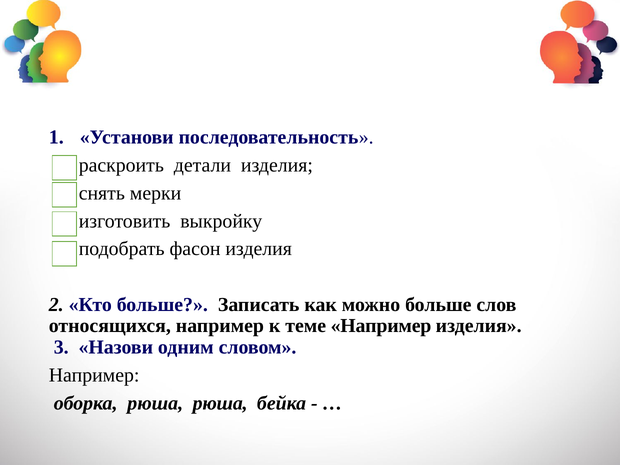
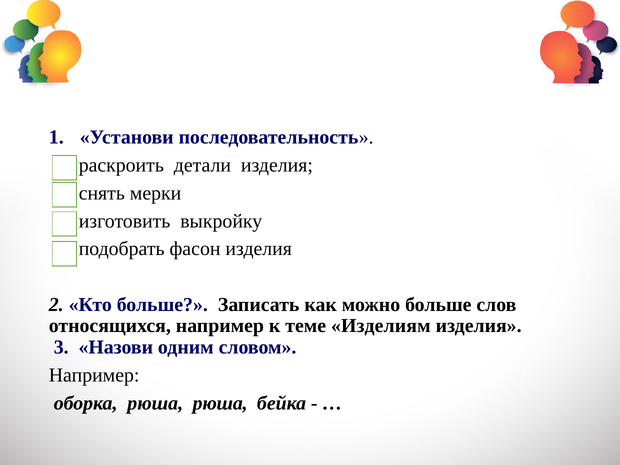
теме Например: Например -> Изделиям
